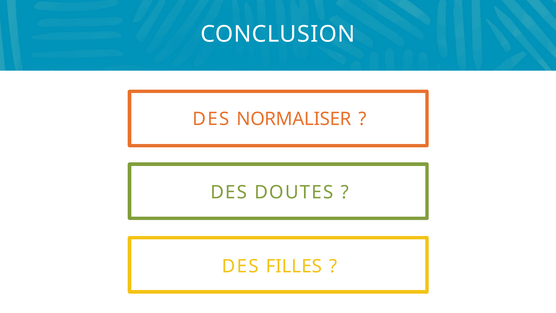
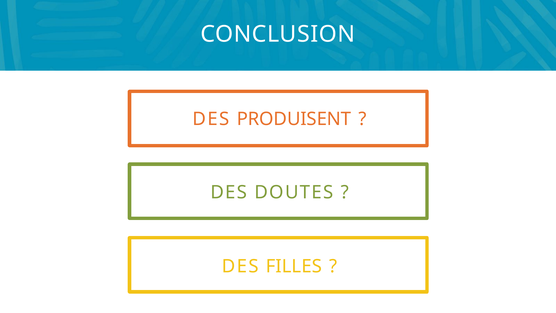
NORMALISER: NORMALISER -> PRODUISENT
